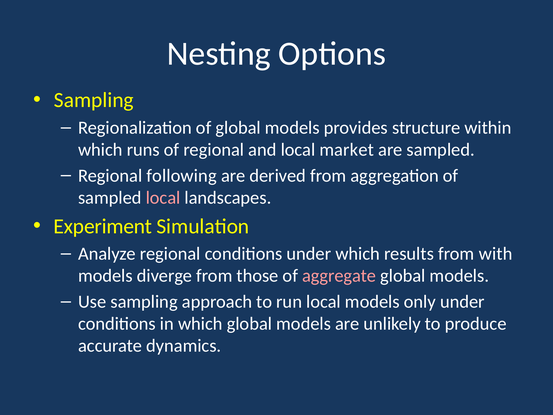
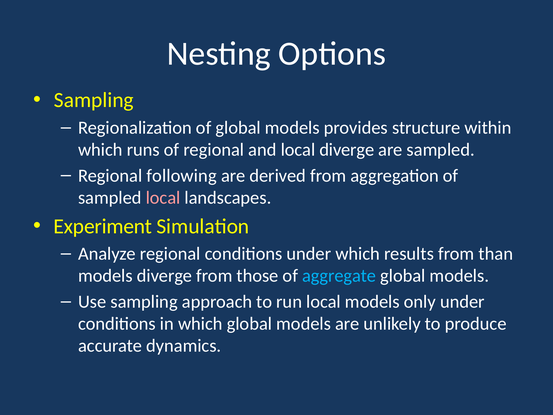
local market: market -> diverge
with: with -> than
aggregate colour: pink -> light blue
